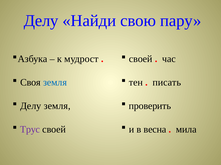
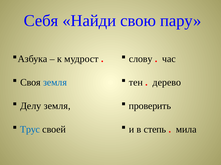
Делу at (41, 21): Делу -> Себя
своей at (141, 59): своей -> слову
писать: писать -> дерево
Трус colour: purple -> blue
весна: весна -> степь
